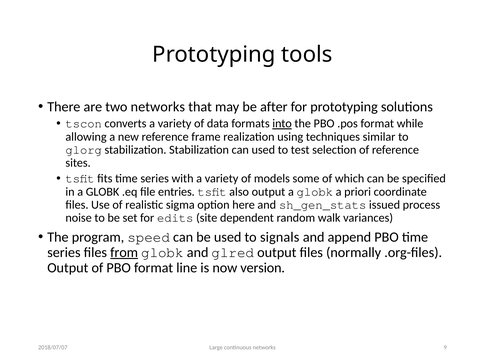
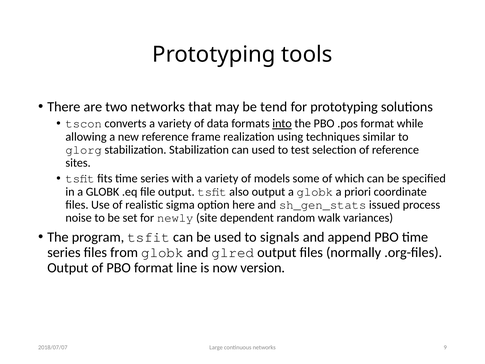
after: after -> tend
file entries: entries -> output
edits: edits -> newly
program speed: speed -> tsfit
from underline: present -> none
